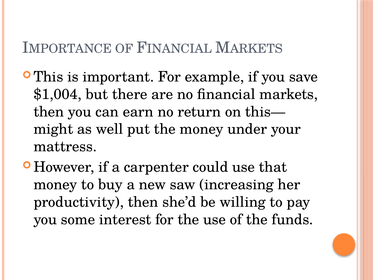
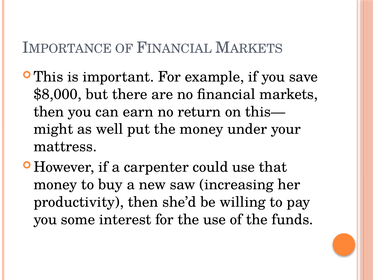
$1,004: $1,004 -> $8,000
